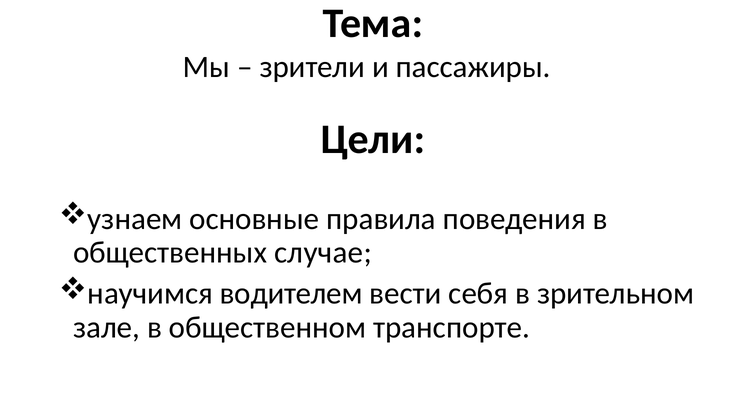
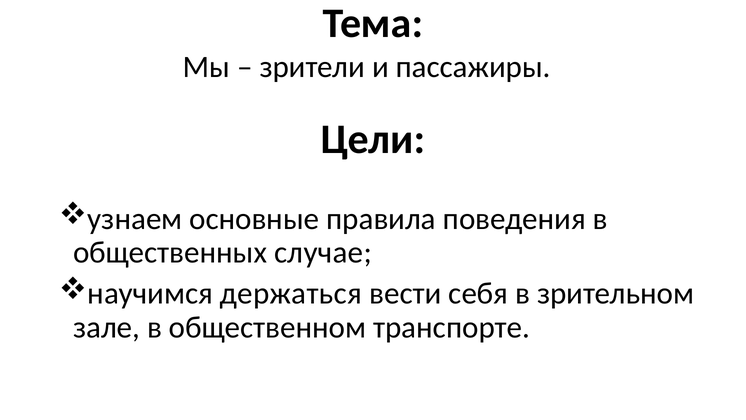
водителем: водителем -> держаться
